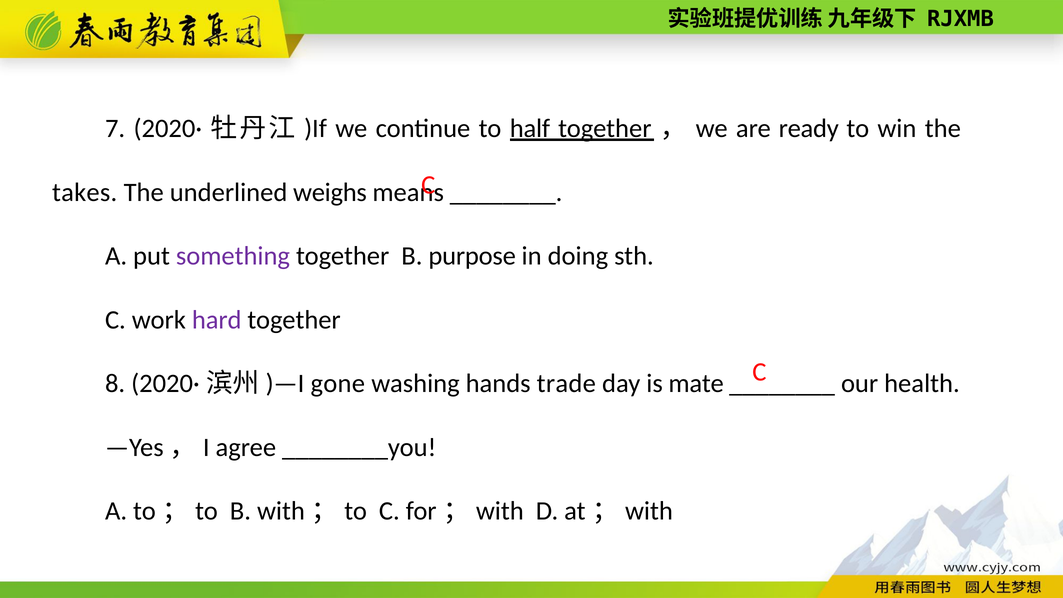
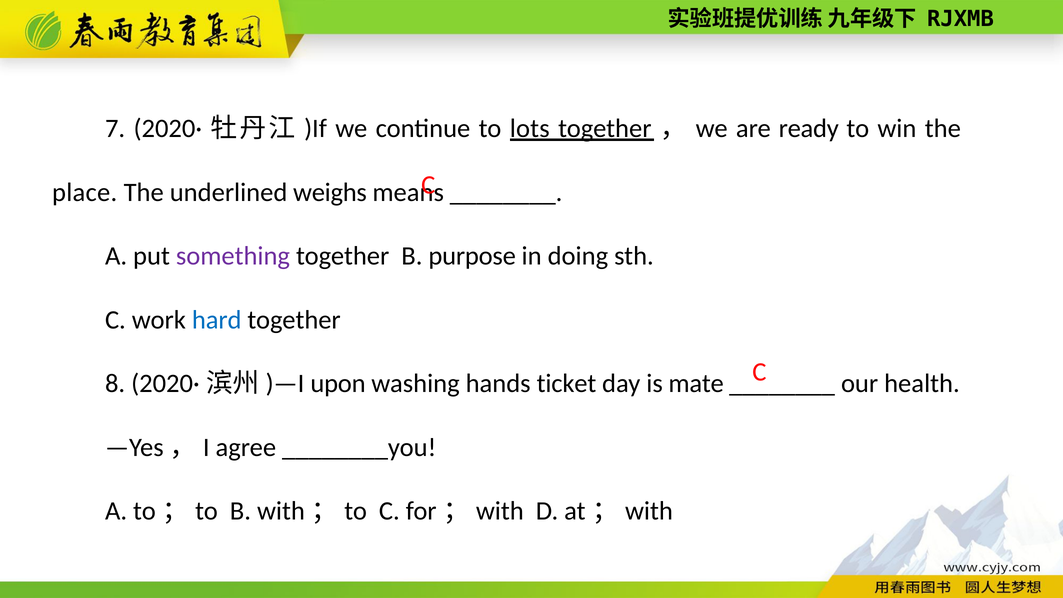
half: half -> lots
takes: takes -> place
hard colour: purple -> blue
gone: gone -> upon
trade: trade -> ticket
